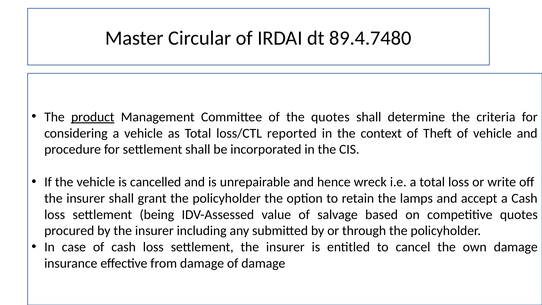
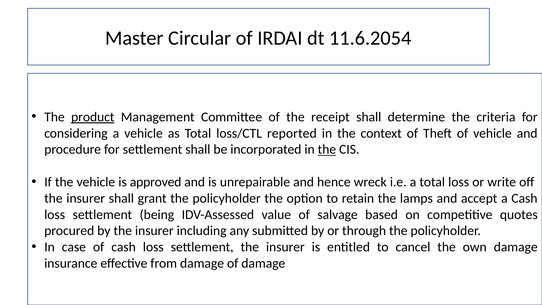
89.4.7480: 89.4.7480 -> 11.6.2054
the quotes: quotes -> receipt
the at (327, 149) underline: none -> present
cancelled: cancelled -> approved
